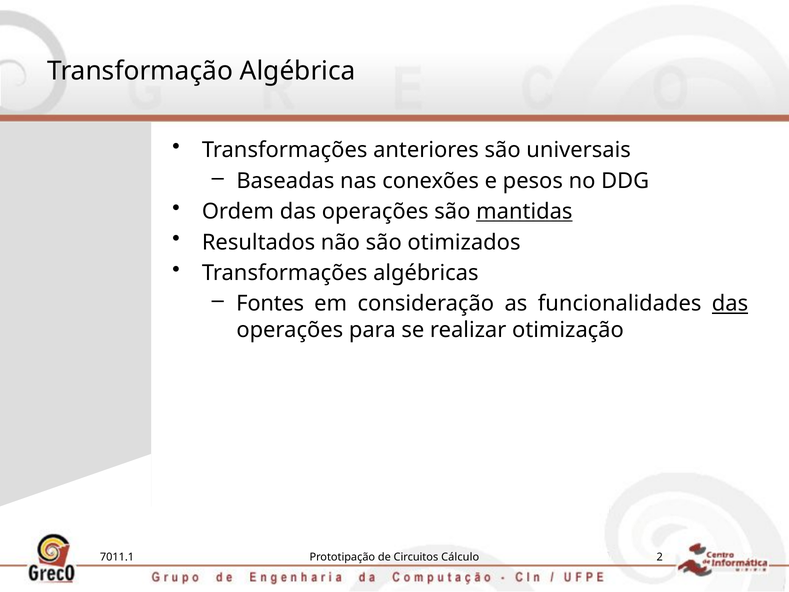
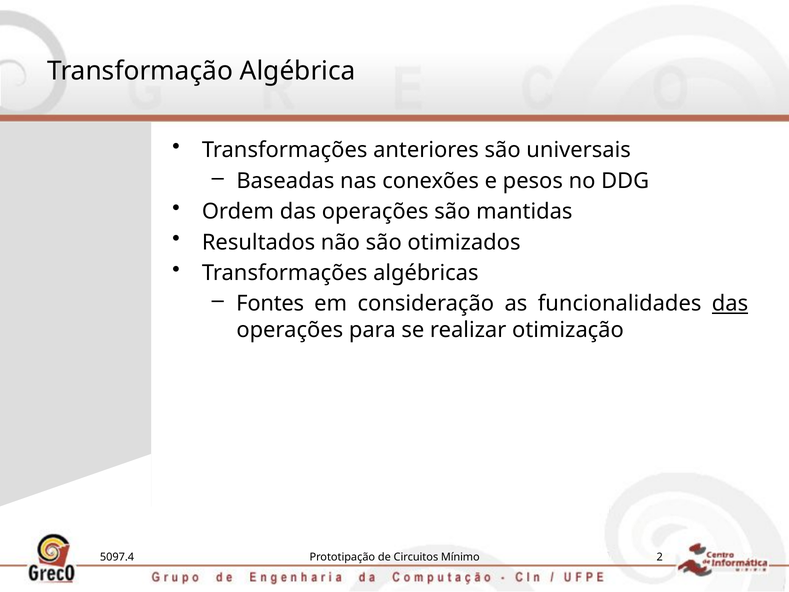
mantidas underline: present -> none
7011.1: 7011.1 -> 5097.4
Cálculo: Cálculo -> Mínimo
